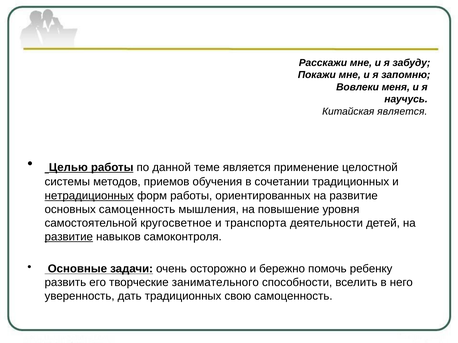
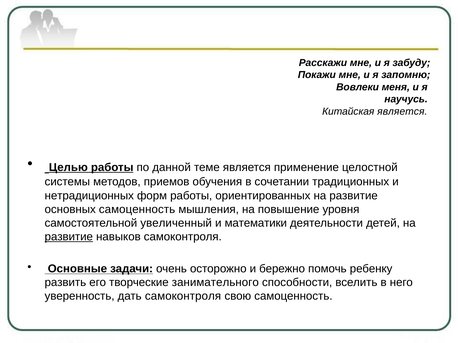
нетрадиционных underline: present -> none
кругосветное: кругосветное -> увеличенный
транспорта: транспорта -> математики
дать традиционных: традиционных -> самоконтроля
